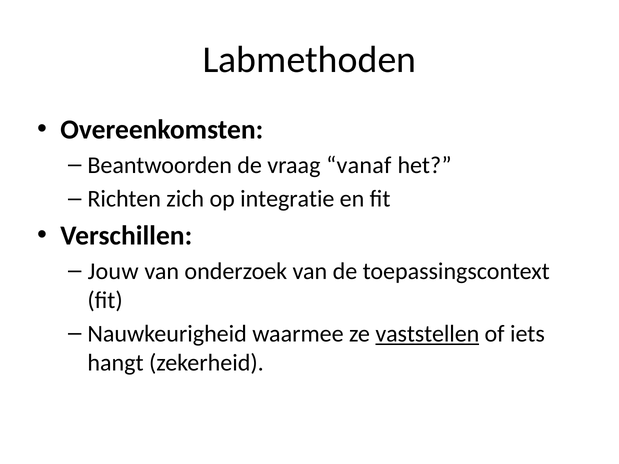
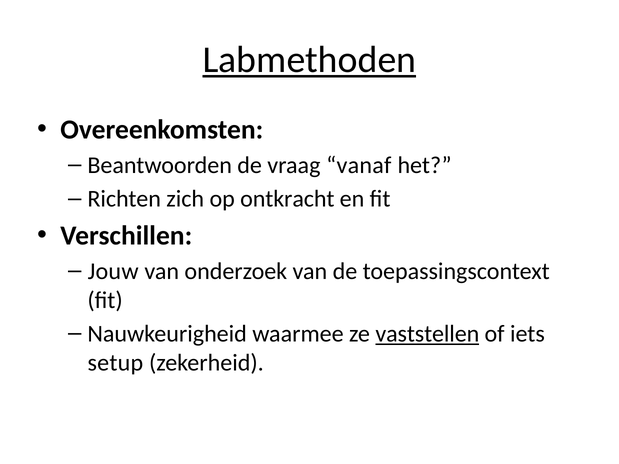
Labmethoden underline: none -> present
integratie: integratie -> ontkracht
hangt: hangt -> setup
